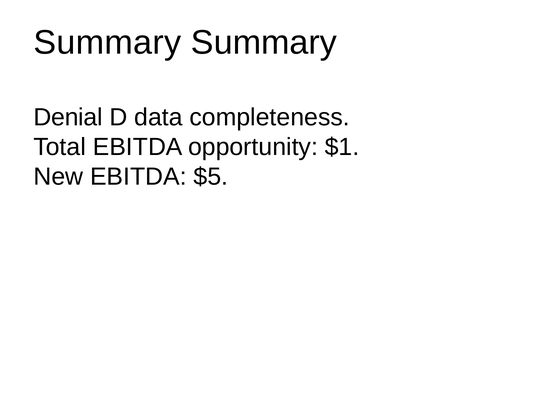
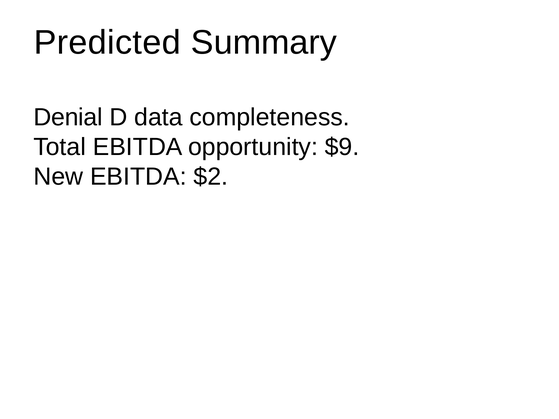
Summary at (107, 42): Summary -> Predicted
$1: $1 -> $9
$5: $5 -> $2
